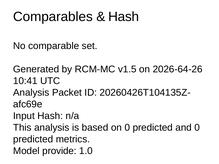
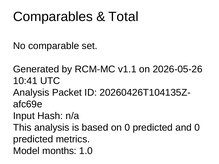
Hash at (124, 17): Hash -> Total
v1.5: v1.5 -> v1.1
2026-64-26: 2026-64-26 -> 2026-05-26
provide: provide -> months
